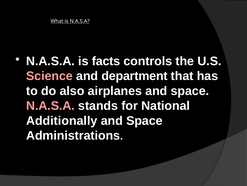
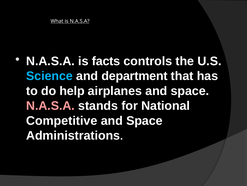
Science colour: pink -> light blue
also: also -> help
Additionally: Additionally -> Competitive
